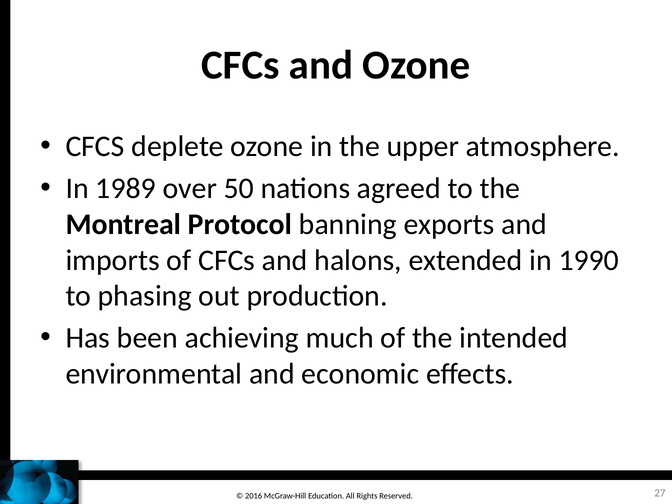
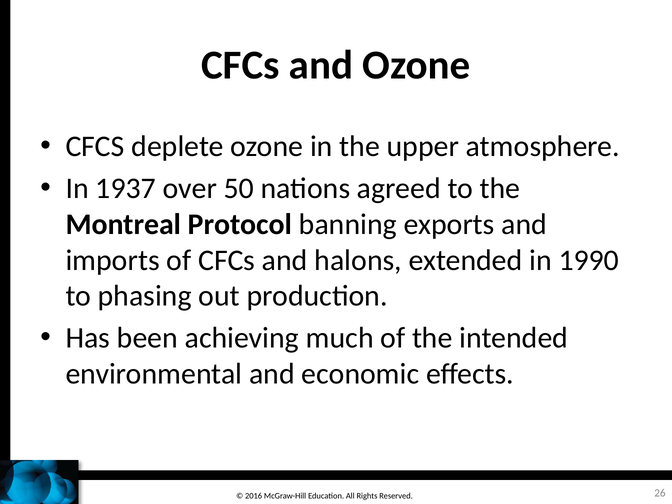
1989: 1989 -> 1937
27: 27 -> 26
